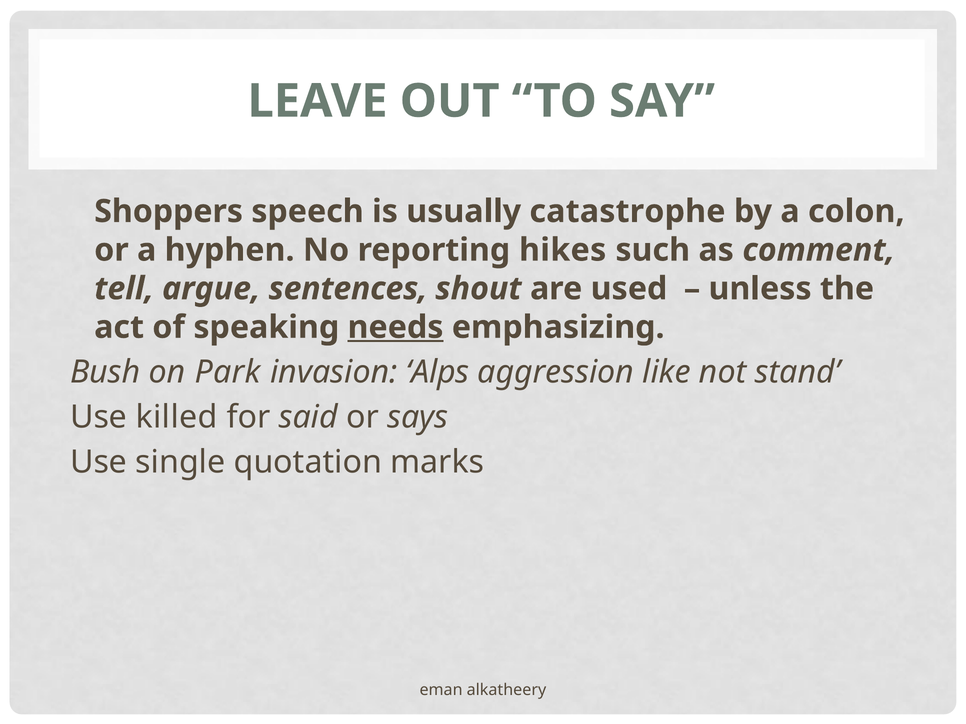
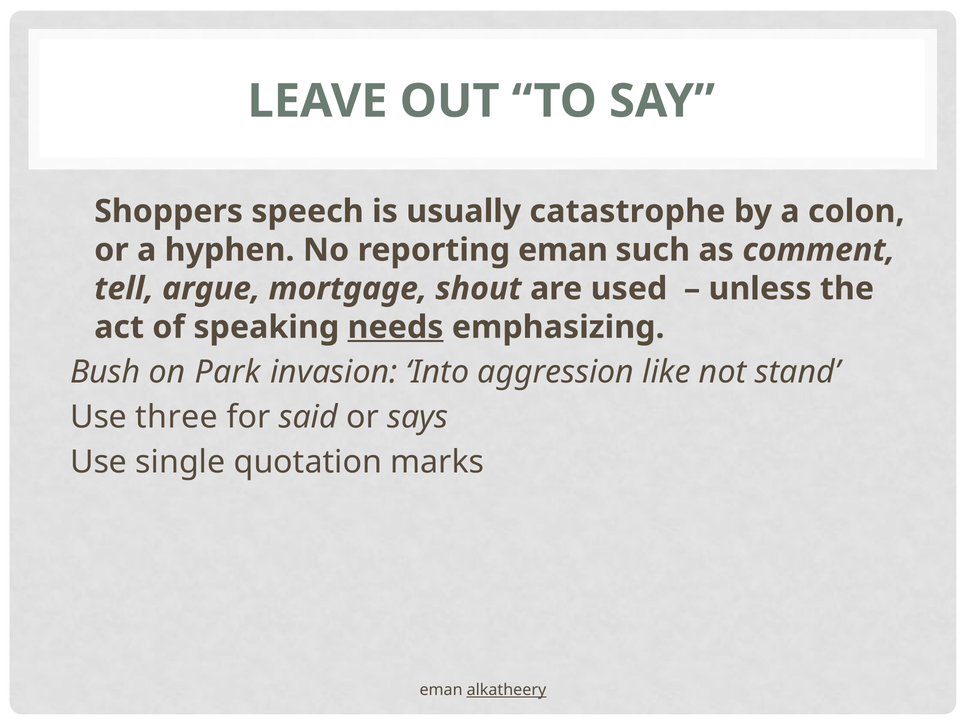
reporting hikes: hikes -> eman
sentences: sentences -> mortgage
Alps: Alps -> Into
killed: killed -> three
alkatheery underline: none -> present
